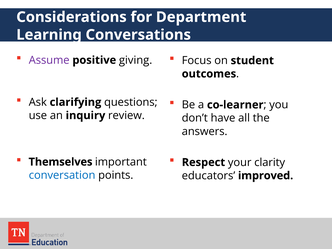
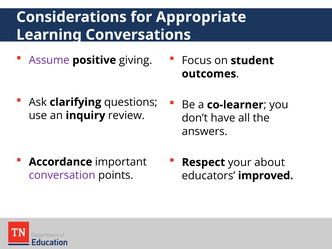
Department: Department -> Appropriate
Themselves: Themselves -> Accordance
clarity: clarity -> about
conversation colour: blue -> purple
